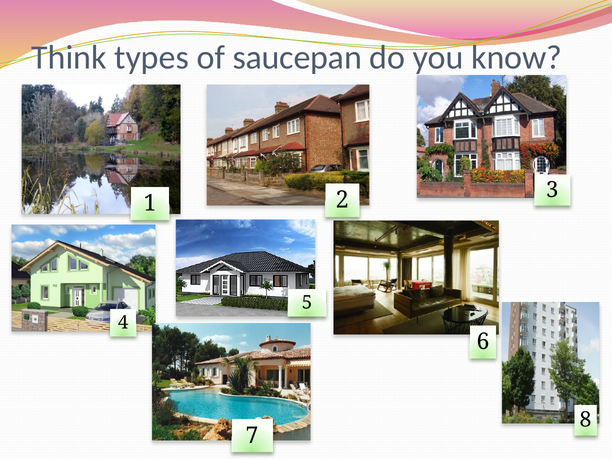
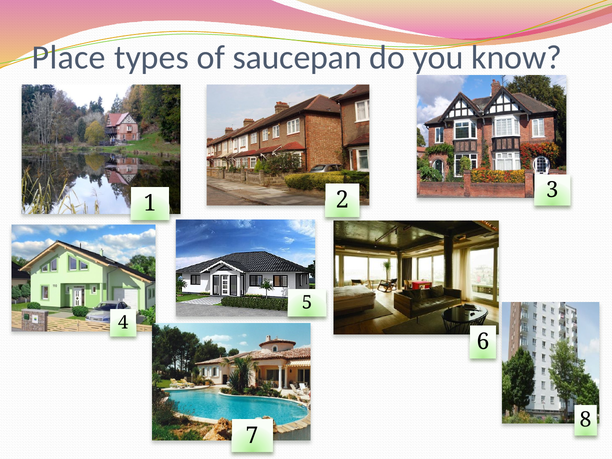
Think: Think -> Place
